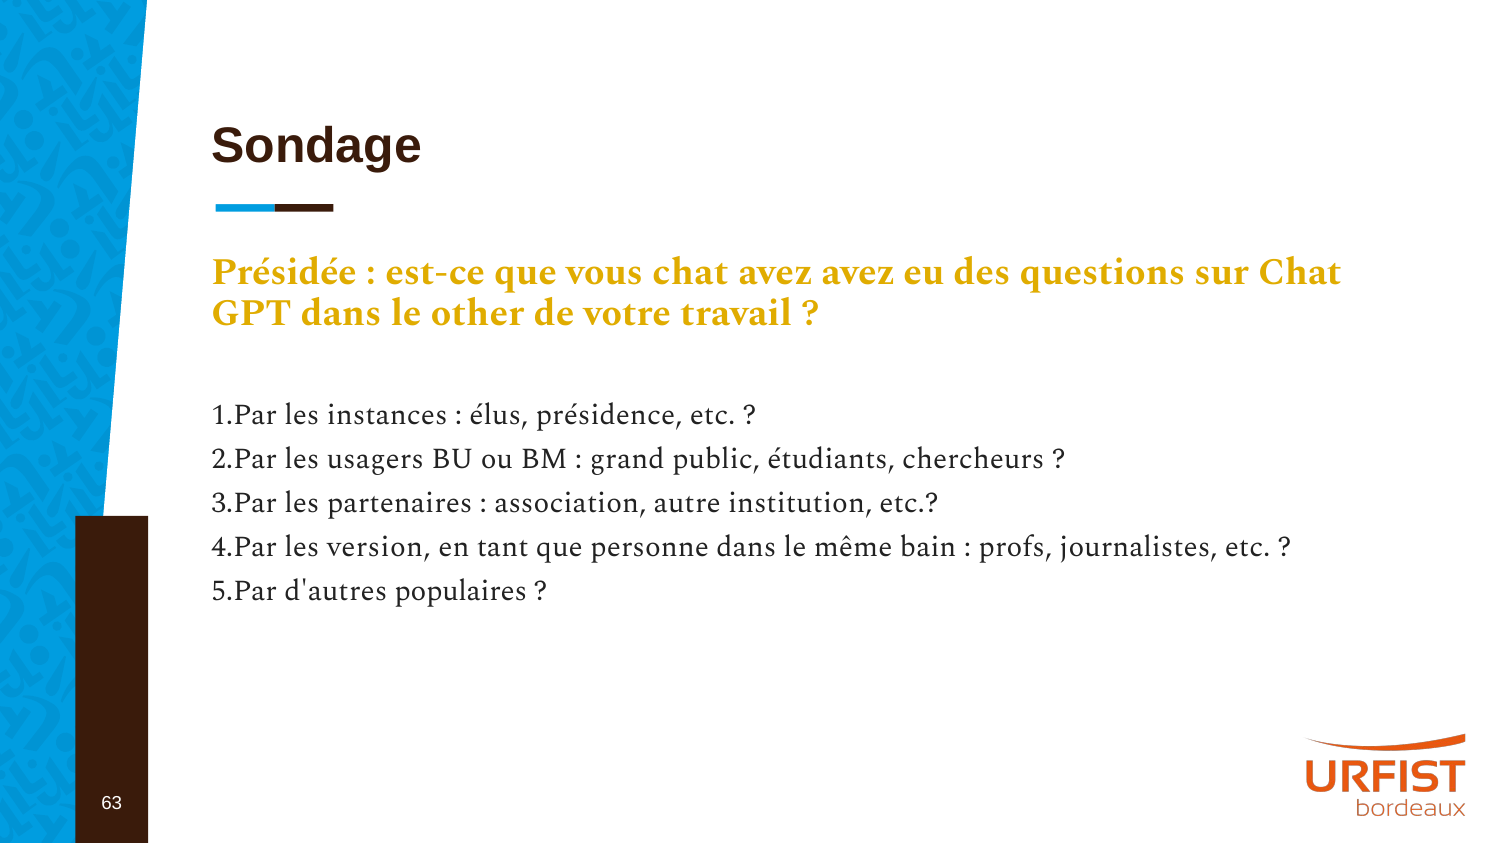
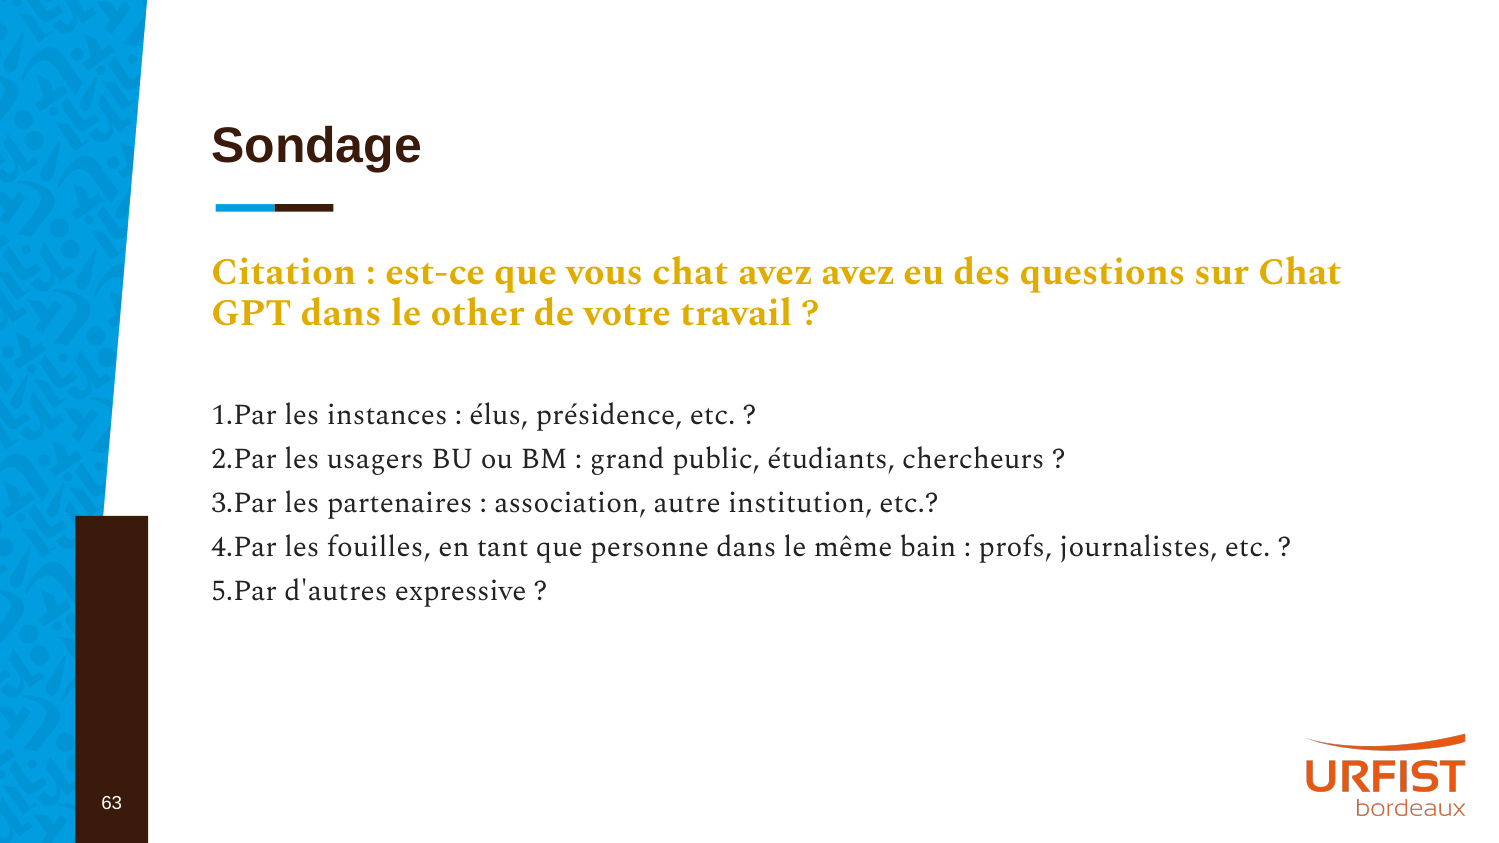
Présidée: Présidée -> Citation
version: version -> fouilles
populaires: populaires -> expressive
